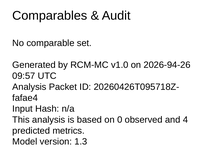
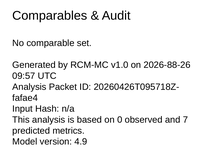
2026-94-26: 2026-94-26 -> 2026-88-26
4: 4 -> 7
1.3: 1.3 -> 4.9
